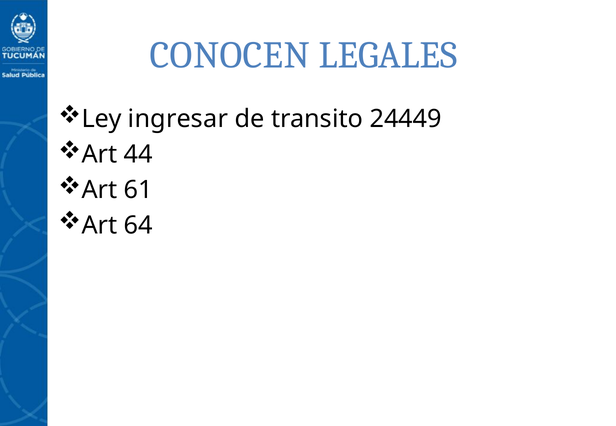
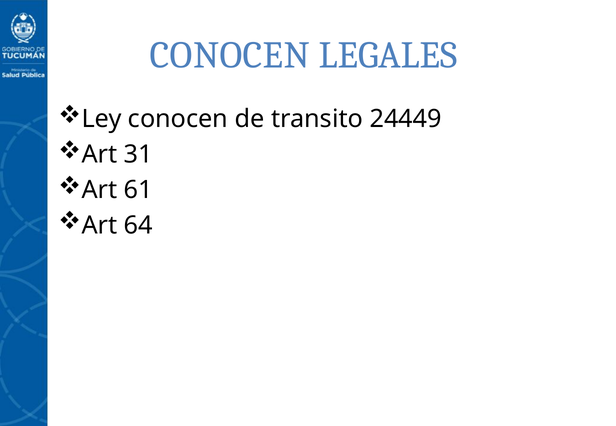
Ley ingresar: ingresar -> conocen
44: 44 -> 31
